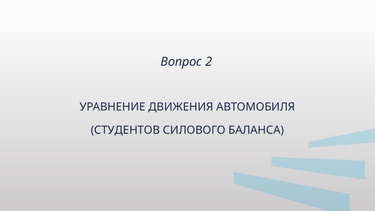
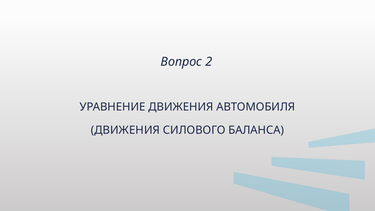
СТУДЕНТОВ at (125, 130): СТУДЕНТОВ -> ДВИЖЕНИЯ
